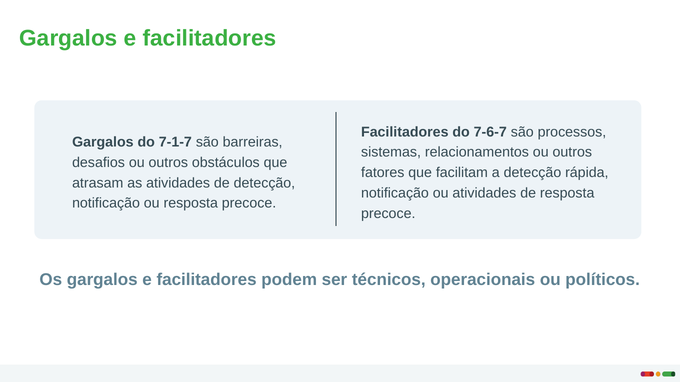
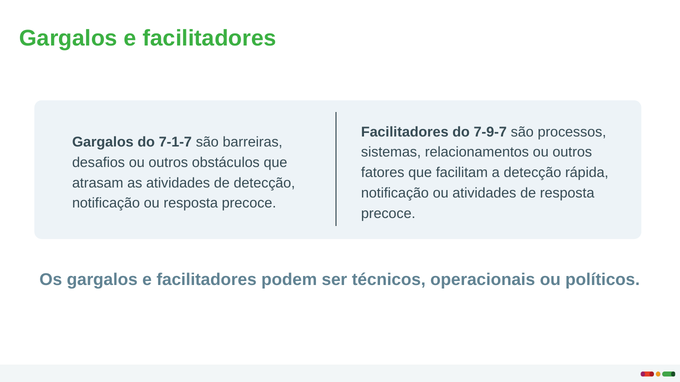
7-6-7: 7-6-7 -> 7-9-7
